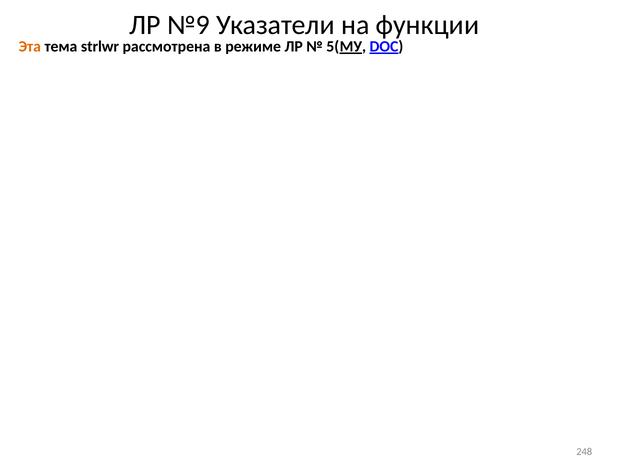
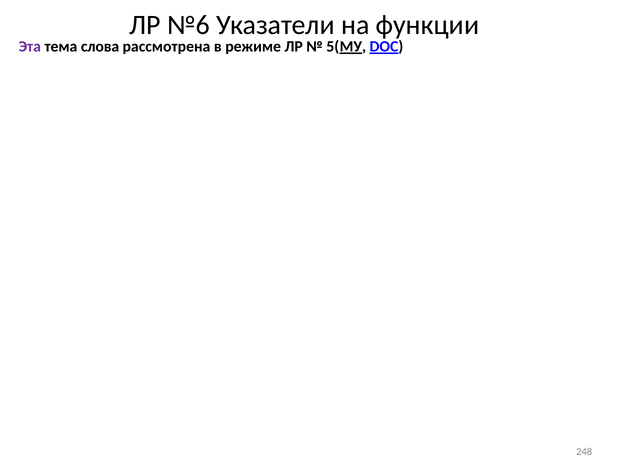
№9: №9 -> №6
Эта colour: orange -> purple
strlwr: strlwr -> слова
